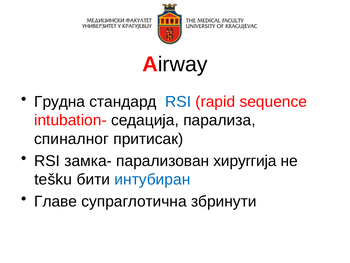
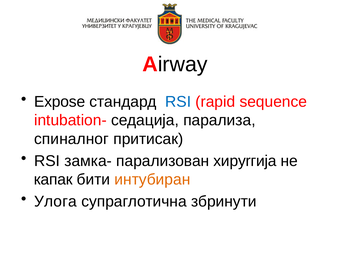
Грудна: Грудна -> Expose
tešku: tešku -> капак
интубиран colour: blue -> orange
Главе: Главе -> Улога
